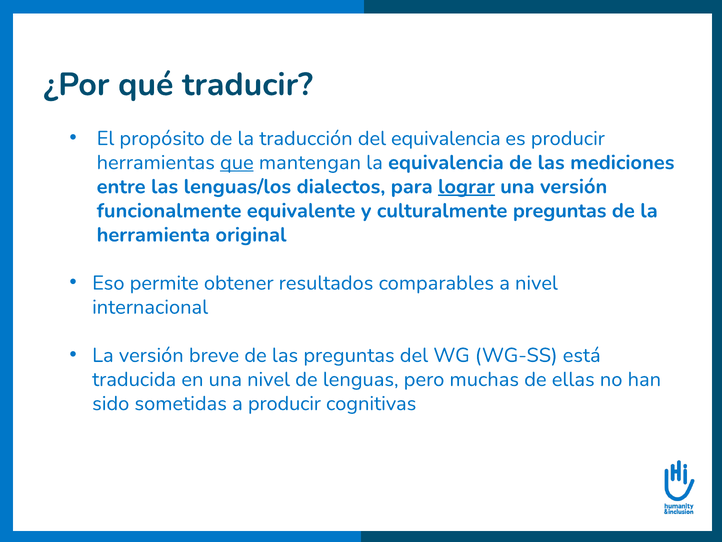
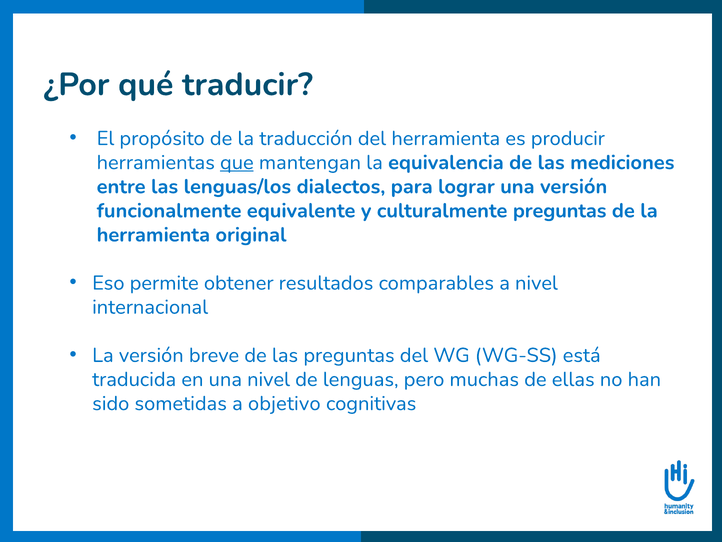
del equivalencia: equivalencia -> herramienta
lograr underline: present -> none
a producir: producir -> objetivo
